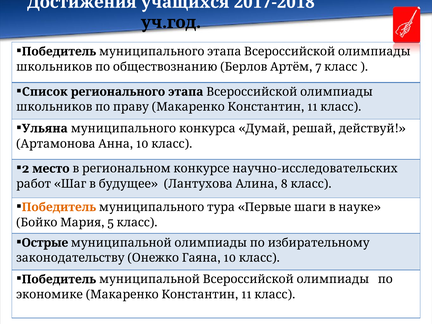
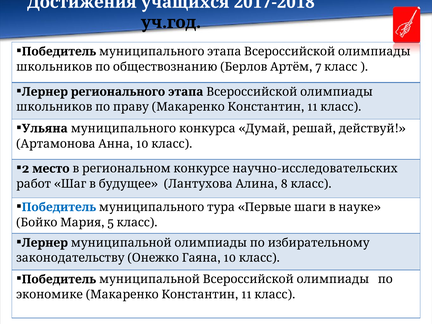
Список at (45, 92): Список -> Лернер
Победитель at (59, 207) colour: orange -> blue
Острые at (45, 243): Острые -> Лернер
